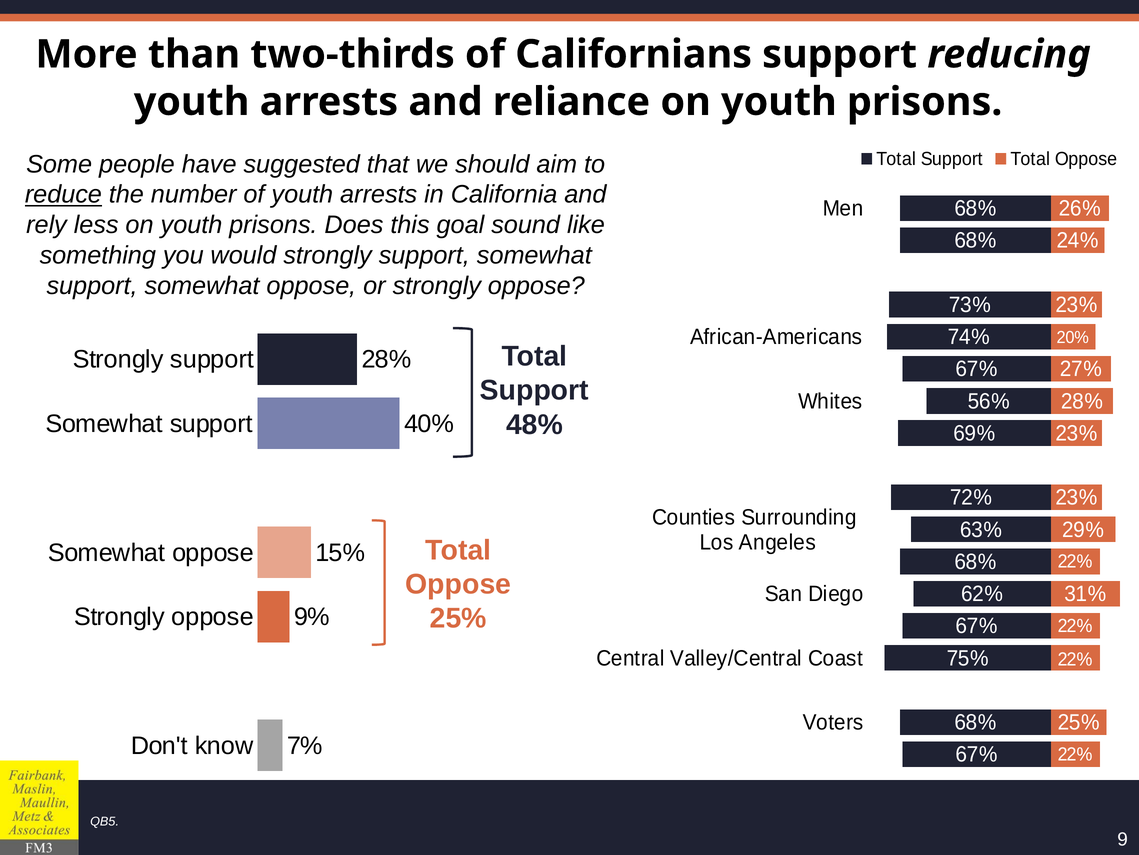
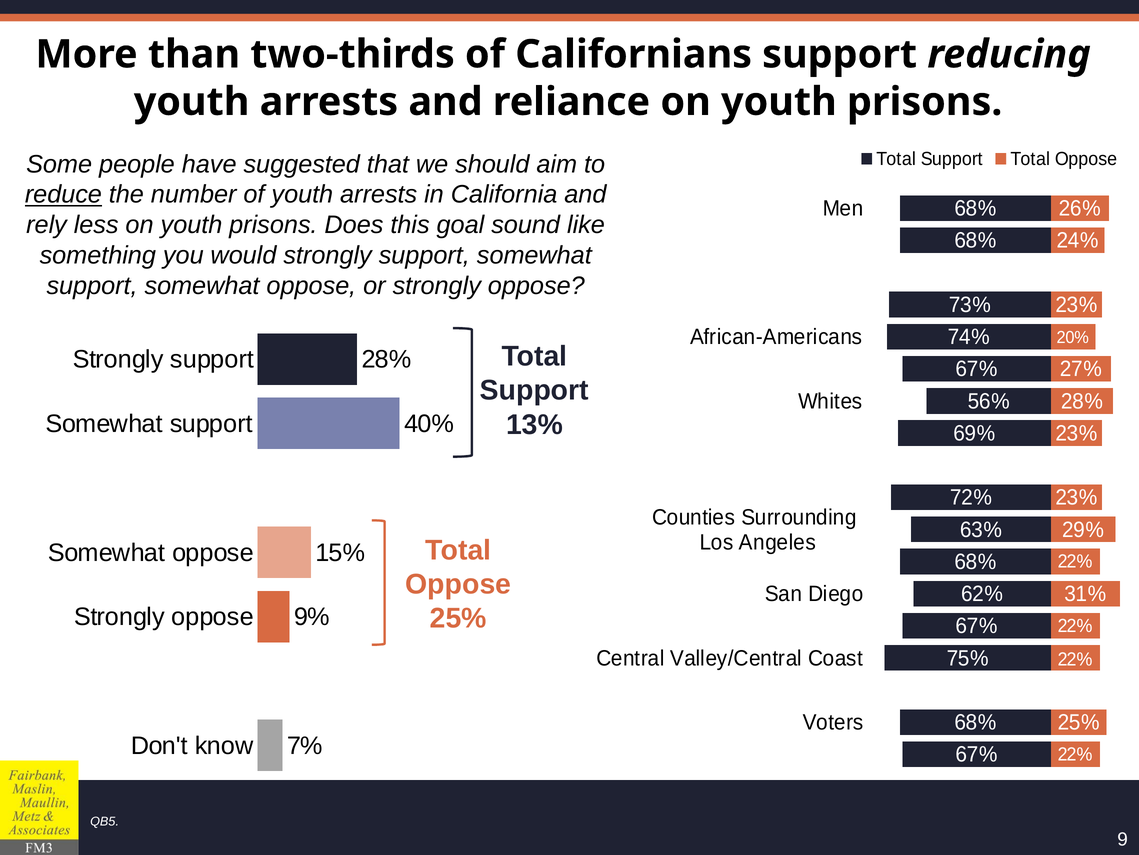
48%: 48% -> 13%
